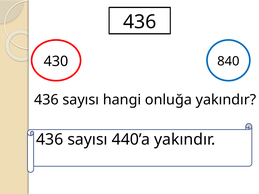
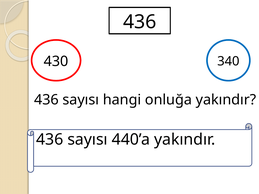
840: 840 -> 340
